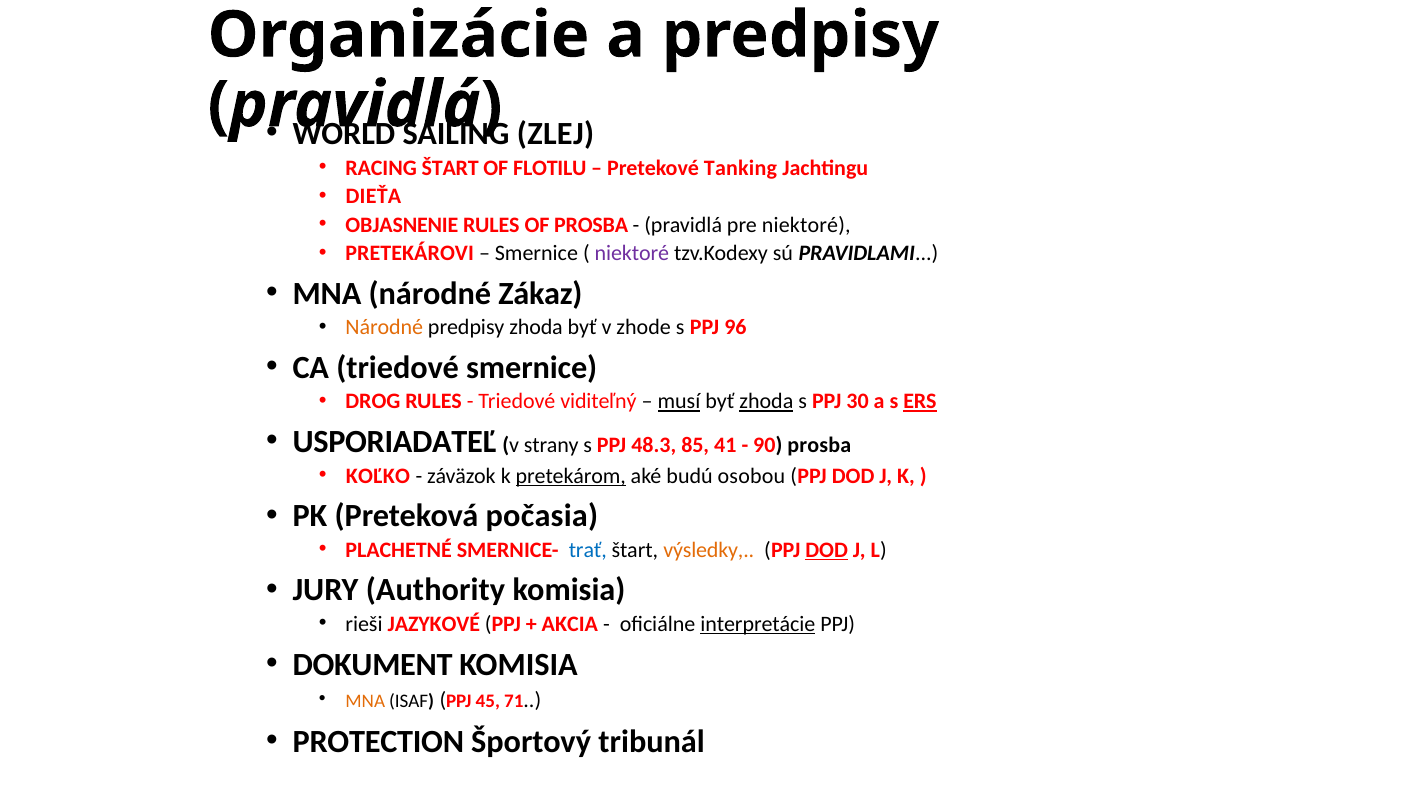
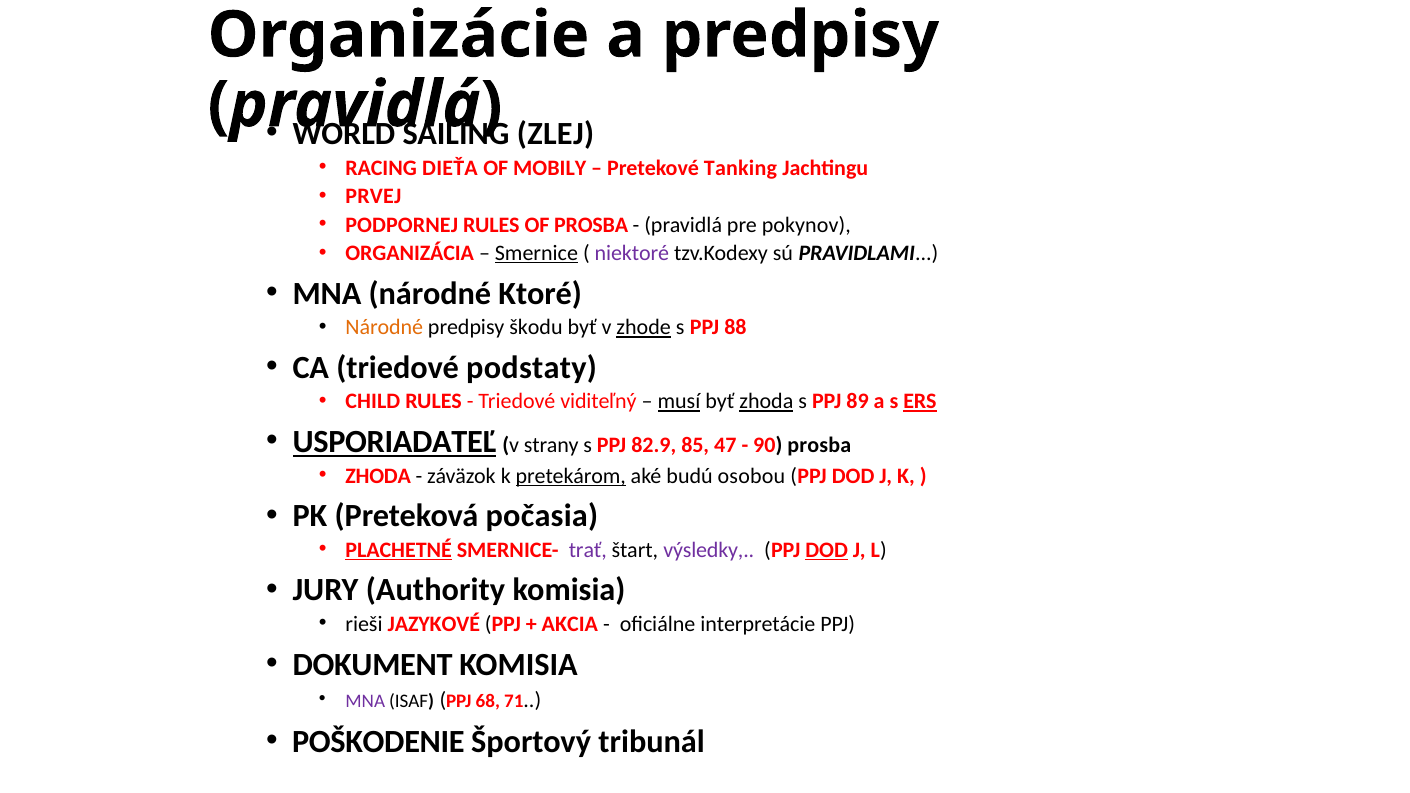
RACING ŠTART: ŠTART -> DIEŤA
FLOTILU: FLOTILU -> MOBILY
DIEŤA: DIEŤA -> PRVEJ
OBJASNENIE: OBJASNENIE -> PODPORNEJ
pre niektoré: niektoré -> pokynov
PRETEKÁROVI: PRETEKÁROVI -> ORGANIZÁCIA
Smernice at (536, 253) underline: none -> present
Zákaz: Zákaz -> Ktoré
predpisy zhoda: zhoda -> škodu
zhode underline: none -> present
96: 96 -> 88
triedové smernice: smernice -> podstaty
DROG: DROG -> CHILD
30: 30 -> 89
USPORIADATEĽ underline: none -> present
48.3: 48.3 -> 82.9
41: 41 -> 47
KOĽKO at (378, 476): KOĽKO -> ZHODA
PLACHETNÉ underline: none -> present
trať colour: blue -> purple
výsledky colour: orange -> purple
interpretácie underline: present -> none
MNA at (365, 702) colour: orange -> purple
45: 45 -> 68
PROTECTION: PROTECTION -> POŠKODENIE
